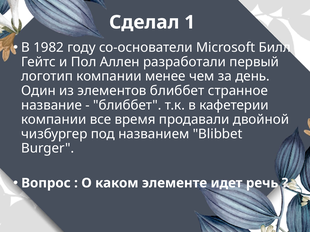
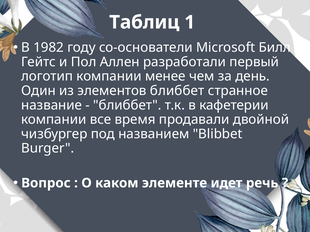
Сделал: Сделал -> Таблиц
